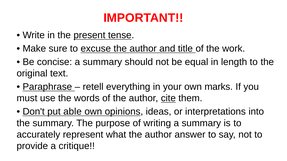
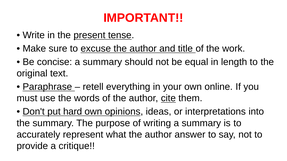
marks: marks -> online
able: able -> hard
